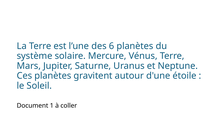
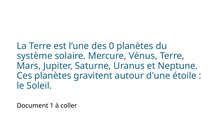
6: 6 -> 0
